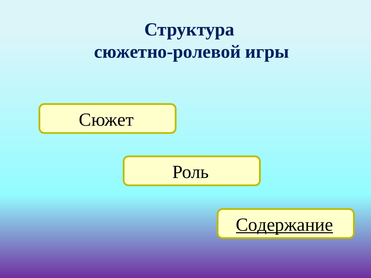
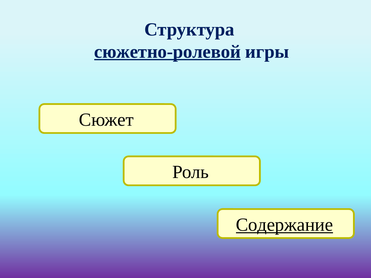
сюжетно-ролевой underline: none -> present
